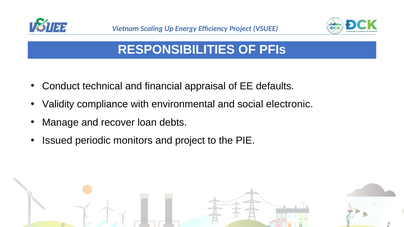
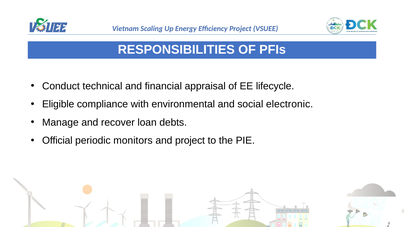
defaults: defaults -> lifecycle
Validity: Validity -> Eligible
Issued: Issued -> Official
